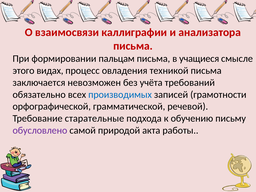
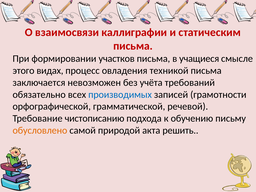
анализатора: анализатора -> статическим
пальцам: пальцам -> участков
старательные: старательные -> чистописанию
обусловлено colour: purple -> orange
работы: работы -> решить
